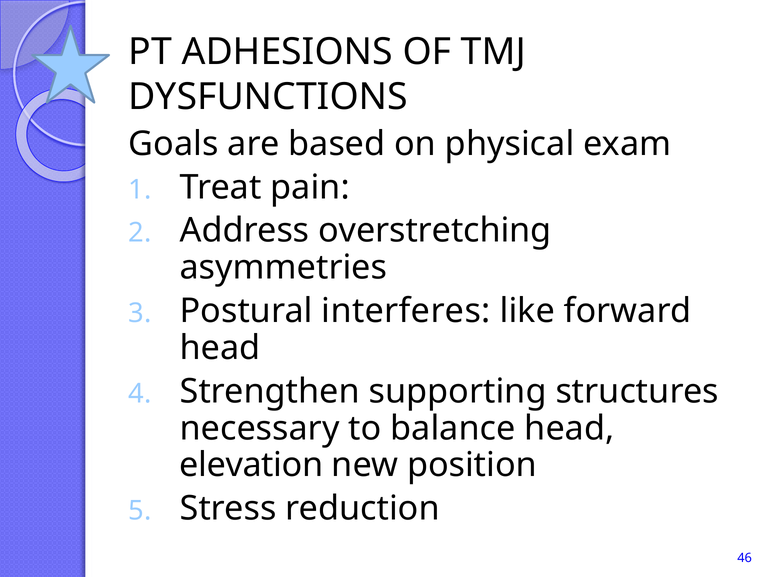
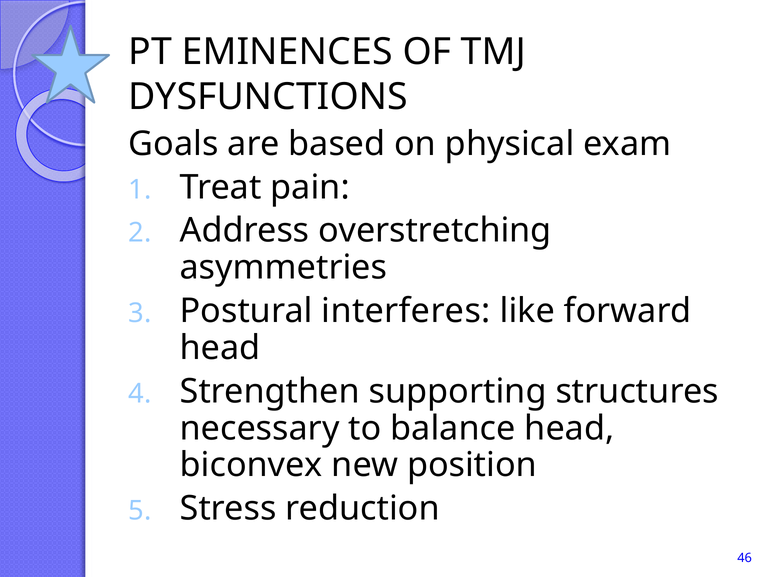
ADHESIONS: ADHESIONS -> EMINENCES
elevation: elevation -> biconvex
